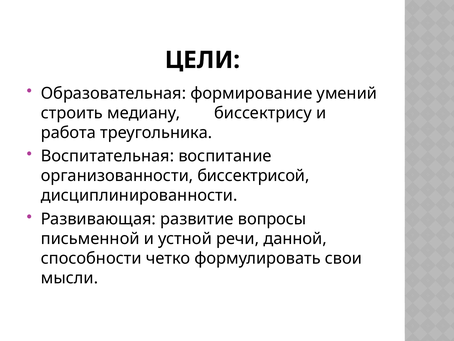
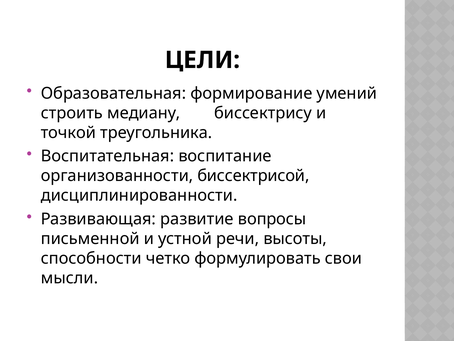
работа: работа -> точкой
данной: данной -> высоты
